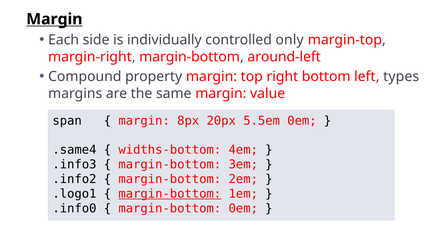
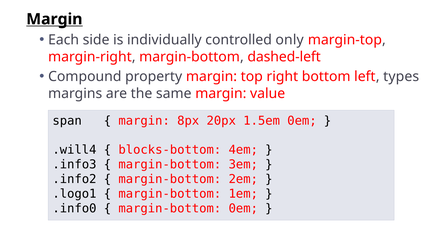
around-left: around-left -> dashed-left
5.5em: 5.5em -> 1.5em
.same4: .same4 -> .will4
widths-bottom: widths-bottom -> blocks-bottom
margin-bottom at (170, 193) underline: present -> none
